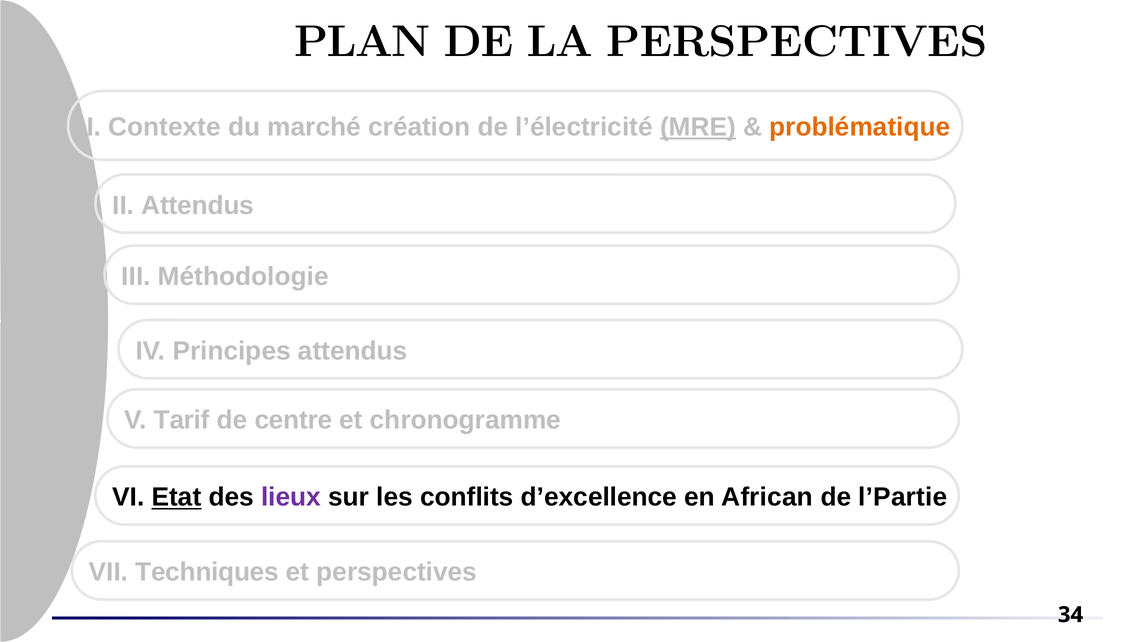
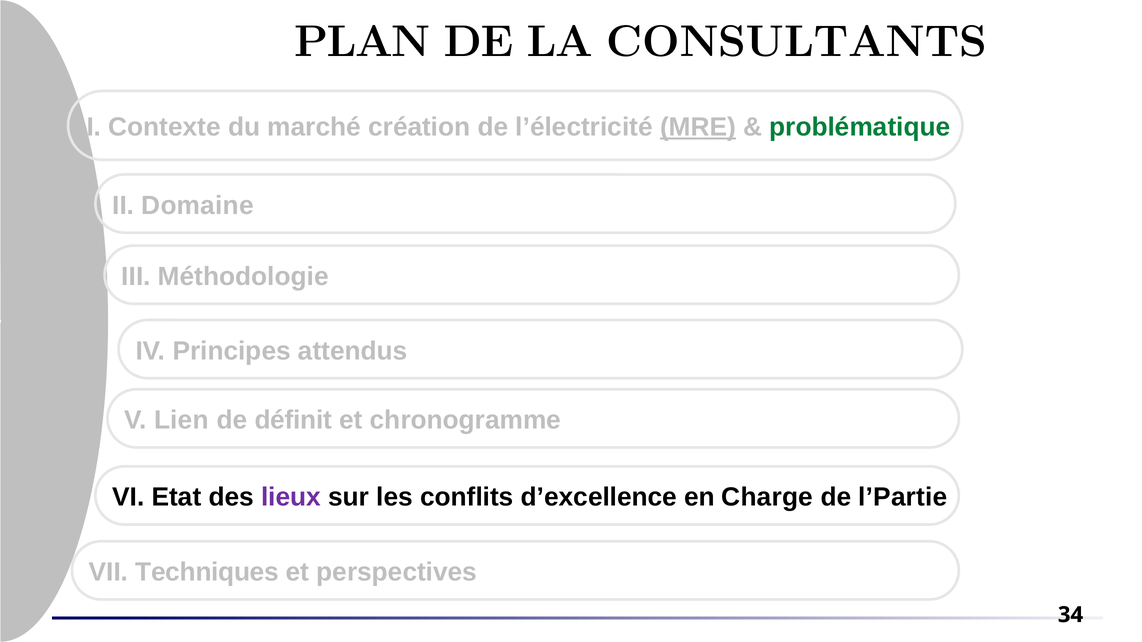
LA PERSPECTIVES: PERSPECTIVES -> CONSULTANTS
problématique colour: orange -> green
II Attendus: Attendus -> Domaine
Tarif: Tarif -> Lien
centre: centre -> définit
Etat underline: present -> none
African: African -> Charge
